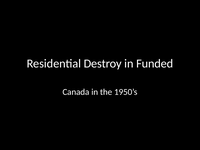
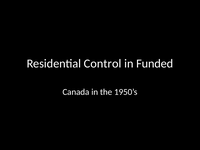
Destroy: Destroy -> Control
